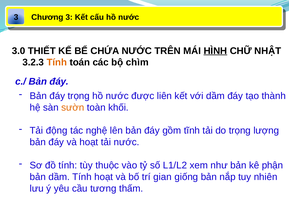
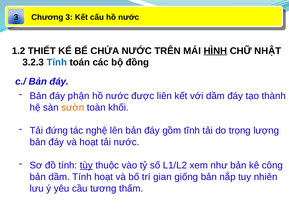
3.0: 3.0 -> 1.2
Tính at (57, 62) colour: orange -> blue
chìm: chìm -> đồng
đáy trọng: trọng -> phận
động: động -> đứng
tùy underline: none -> present
phận: phận -> công
